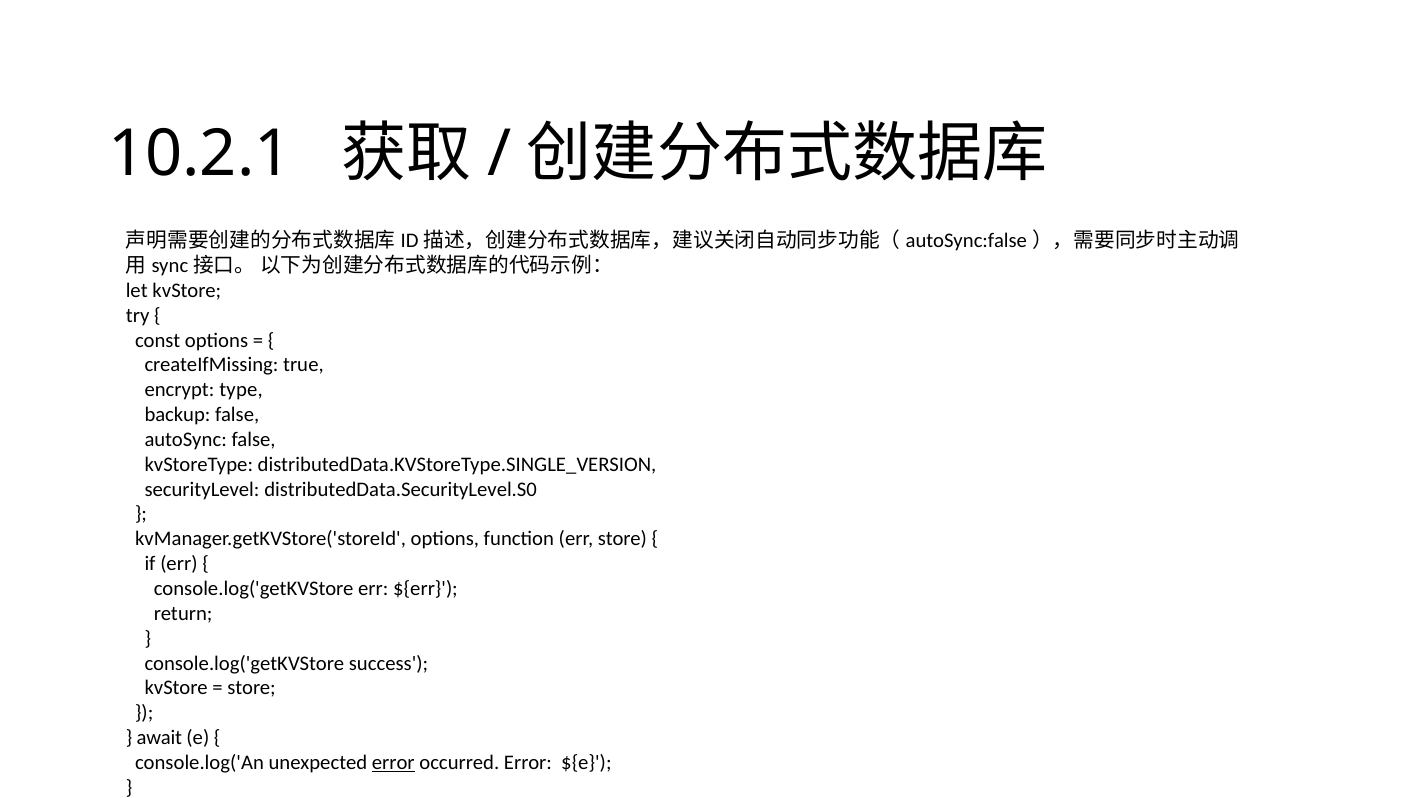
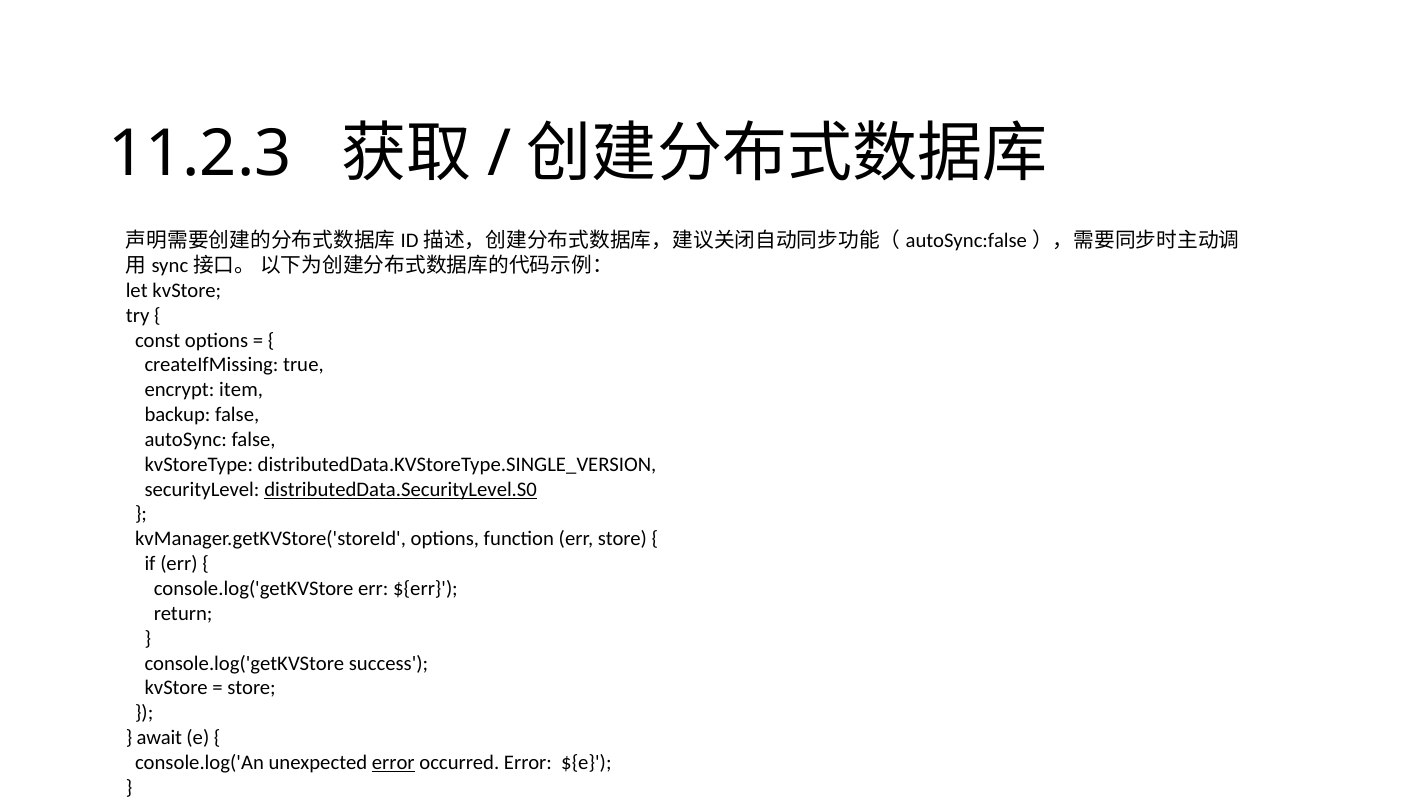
10.2.1: 10.2.1 -> 11.2.3
type: type -> item
distributedData.SecurityLevel.S0 underline: none -> present
